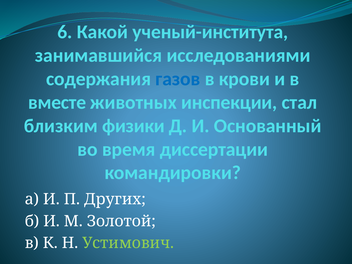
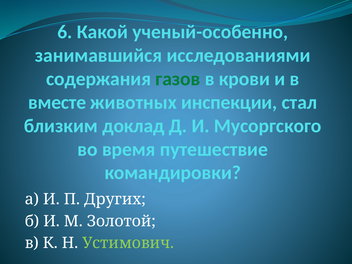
ученый-института: ученый-института -> ученый-особенно
газов colour: blue -> green
физики: физики -> доклад
Основанный: Основанный -> Мусоргского
диссертации: диссертации -> путешествие
